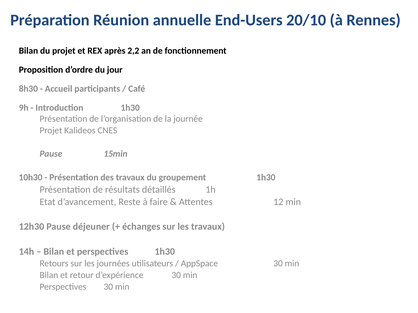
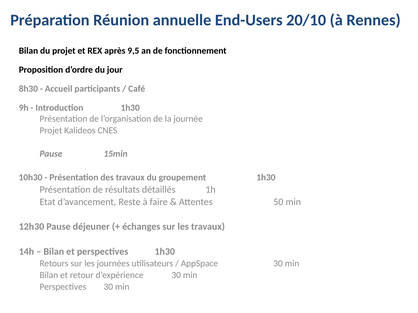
2,2: 2,2 -> 9,5
12: 12 -> 50
